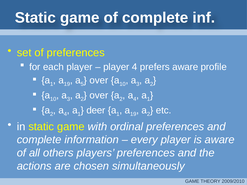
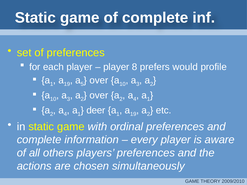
player 4: 4 -> 8
prefers aware: aware -> would
